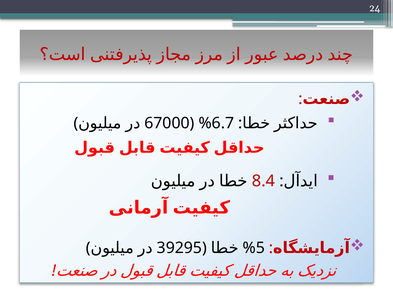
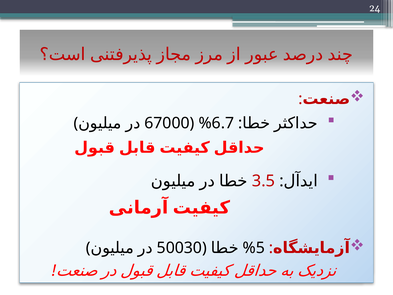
8.4: 8.4 -> 3.5
39295: 39295 -> 50030
